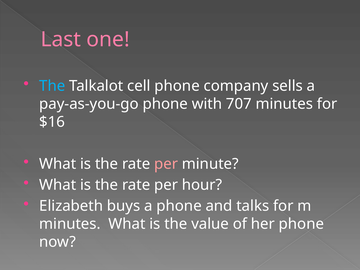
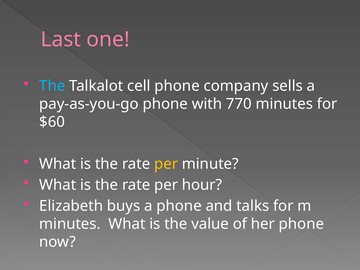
707: 707 -> 770
$16: $16 -> $60
per at (166, 164) colour: pink -> yellow
